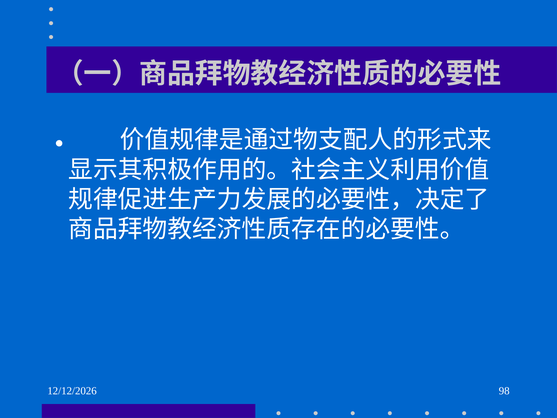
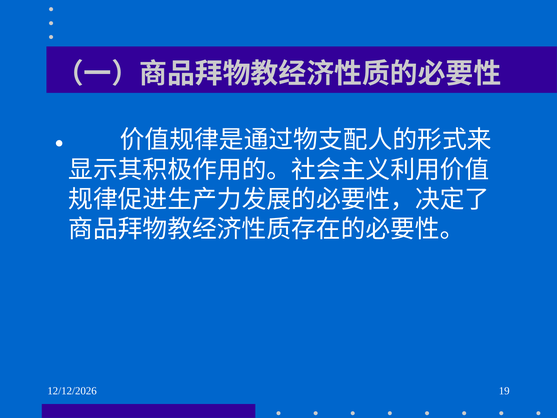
98: 98 -> 19
